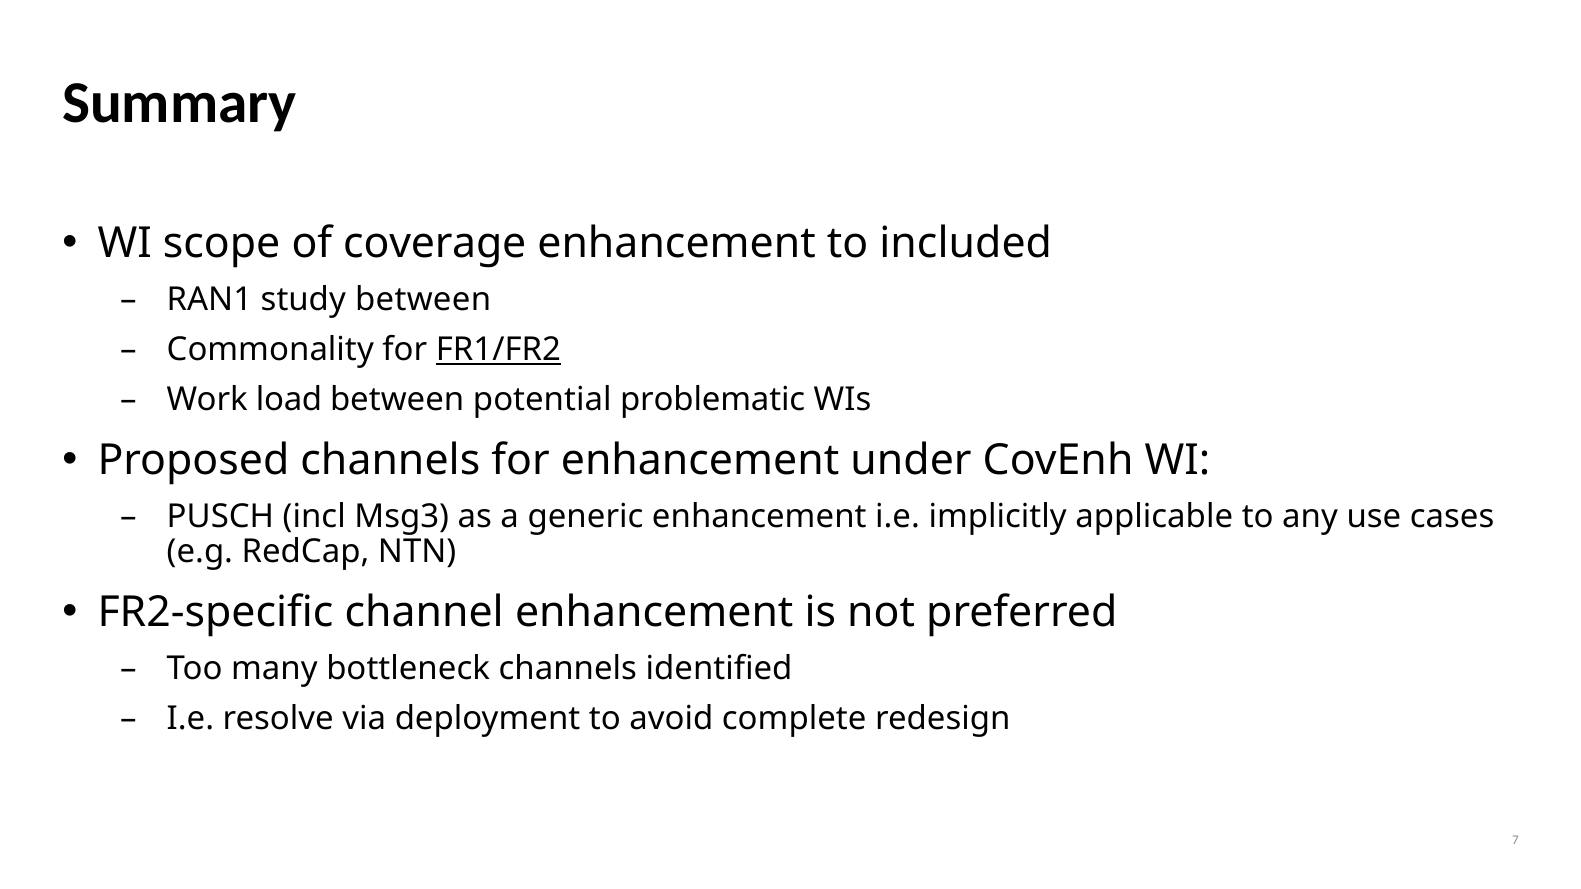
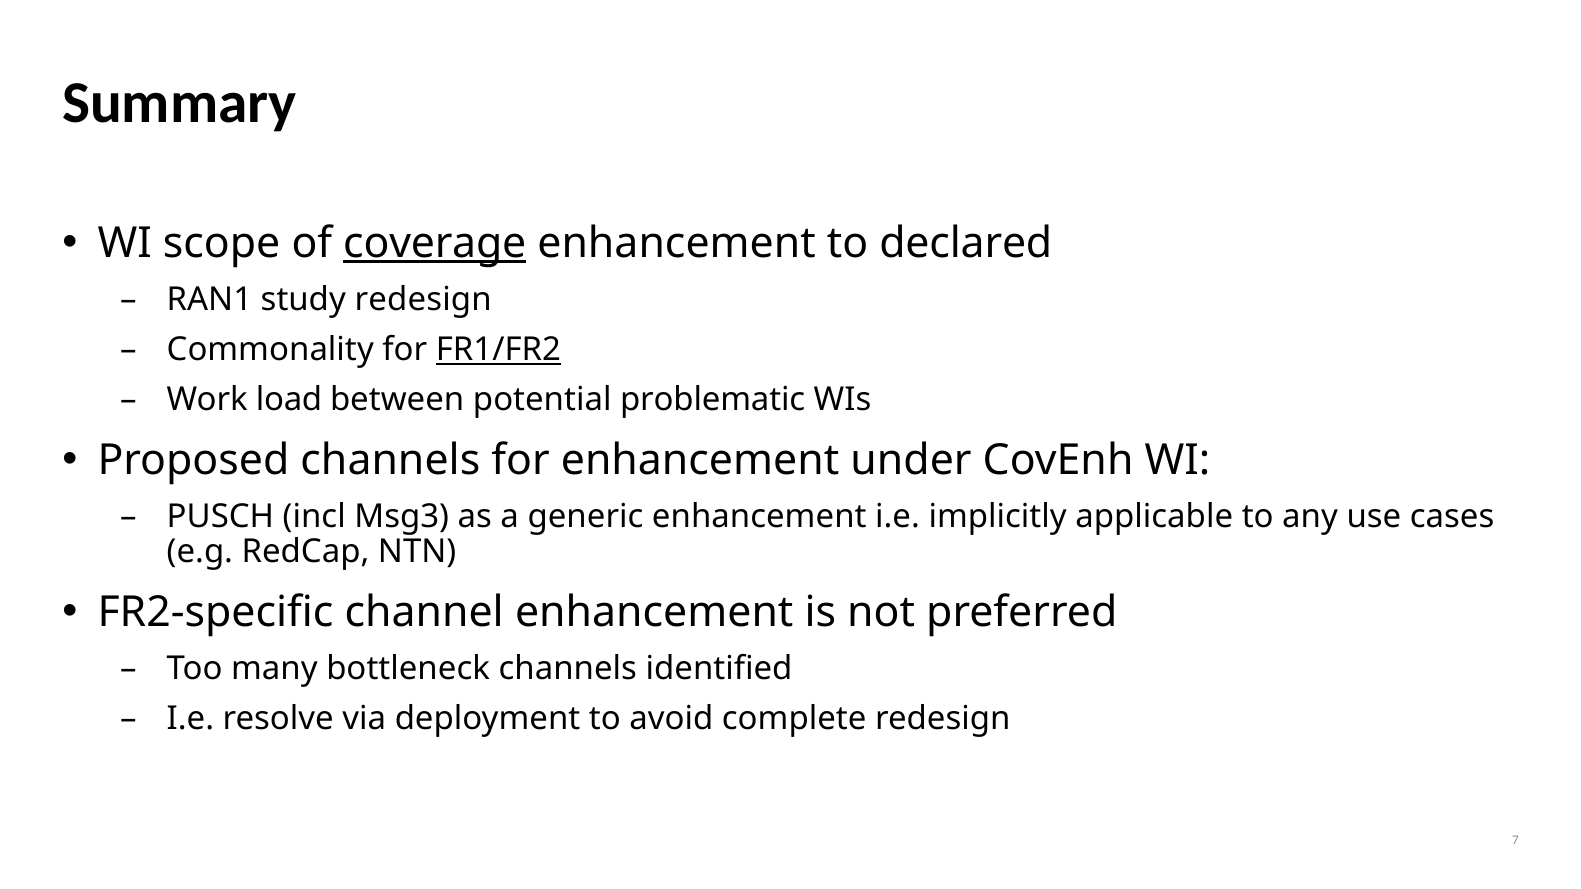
coverage underline: none -> present
included: included -> declared
study between: between -> redesign
